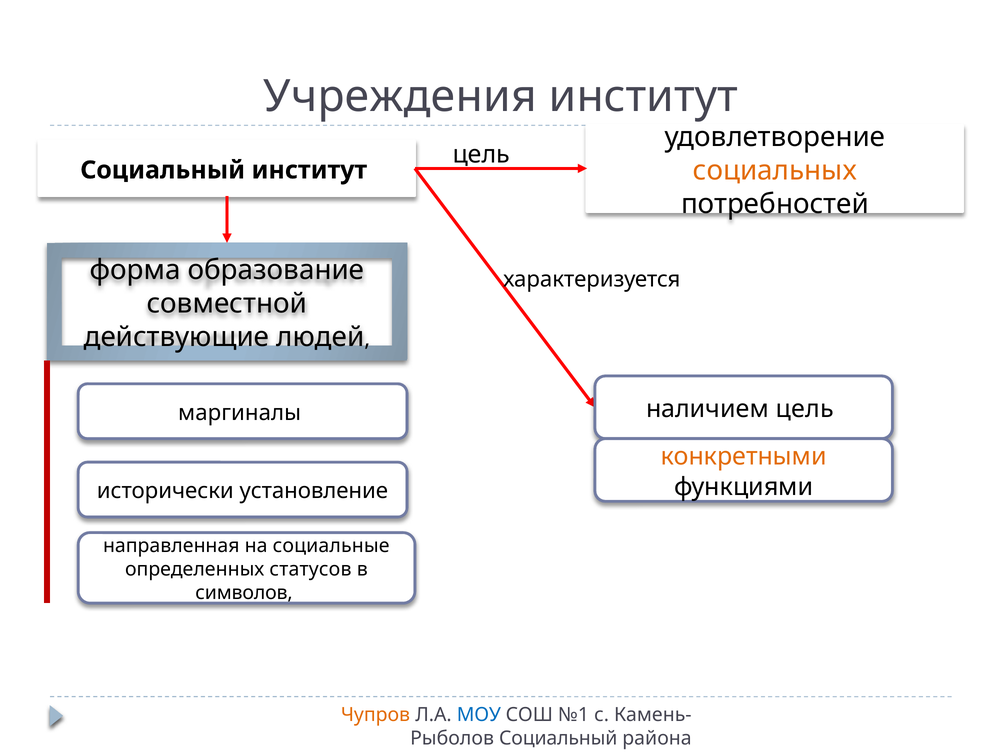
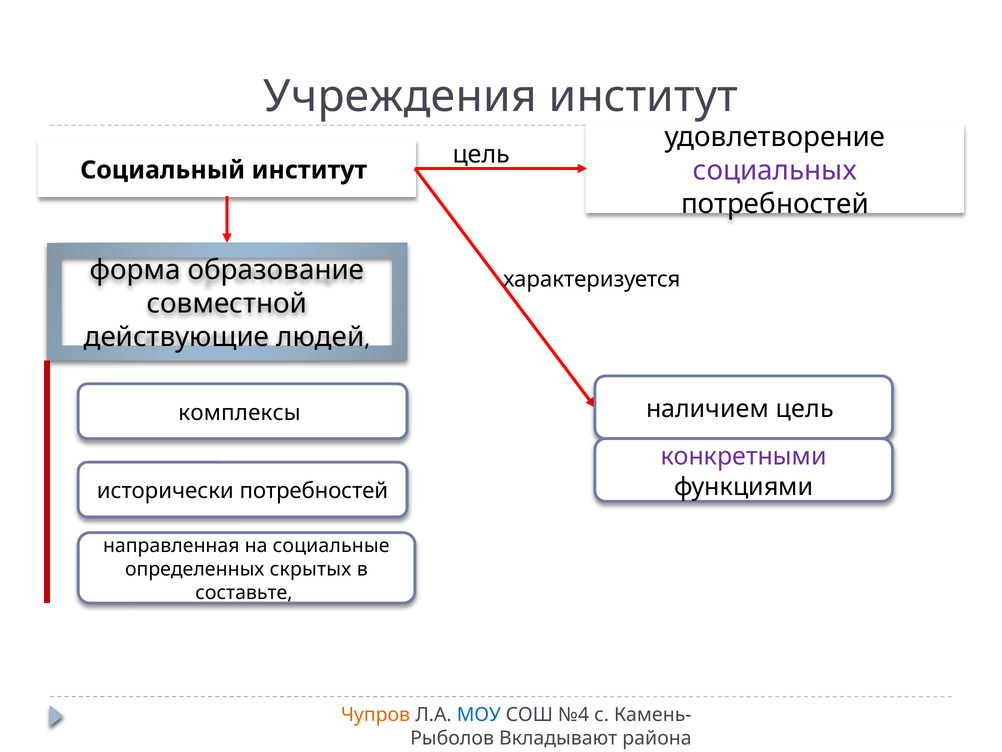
социальных colour: orange -> purple
маргиналы: маргиналы -> комплексы
конкретными colour: orange -> purple
исторически установление: установление -> потребностей
статусов: статусов -> скрытых
символов: символов -> составьте
№1: №1 -> №4
Социальный at (558, 738): Социальный -> Вкладывают
